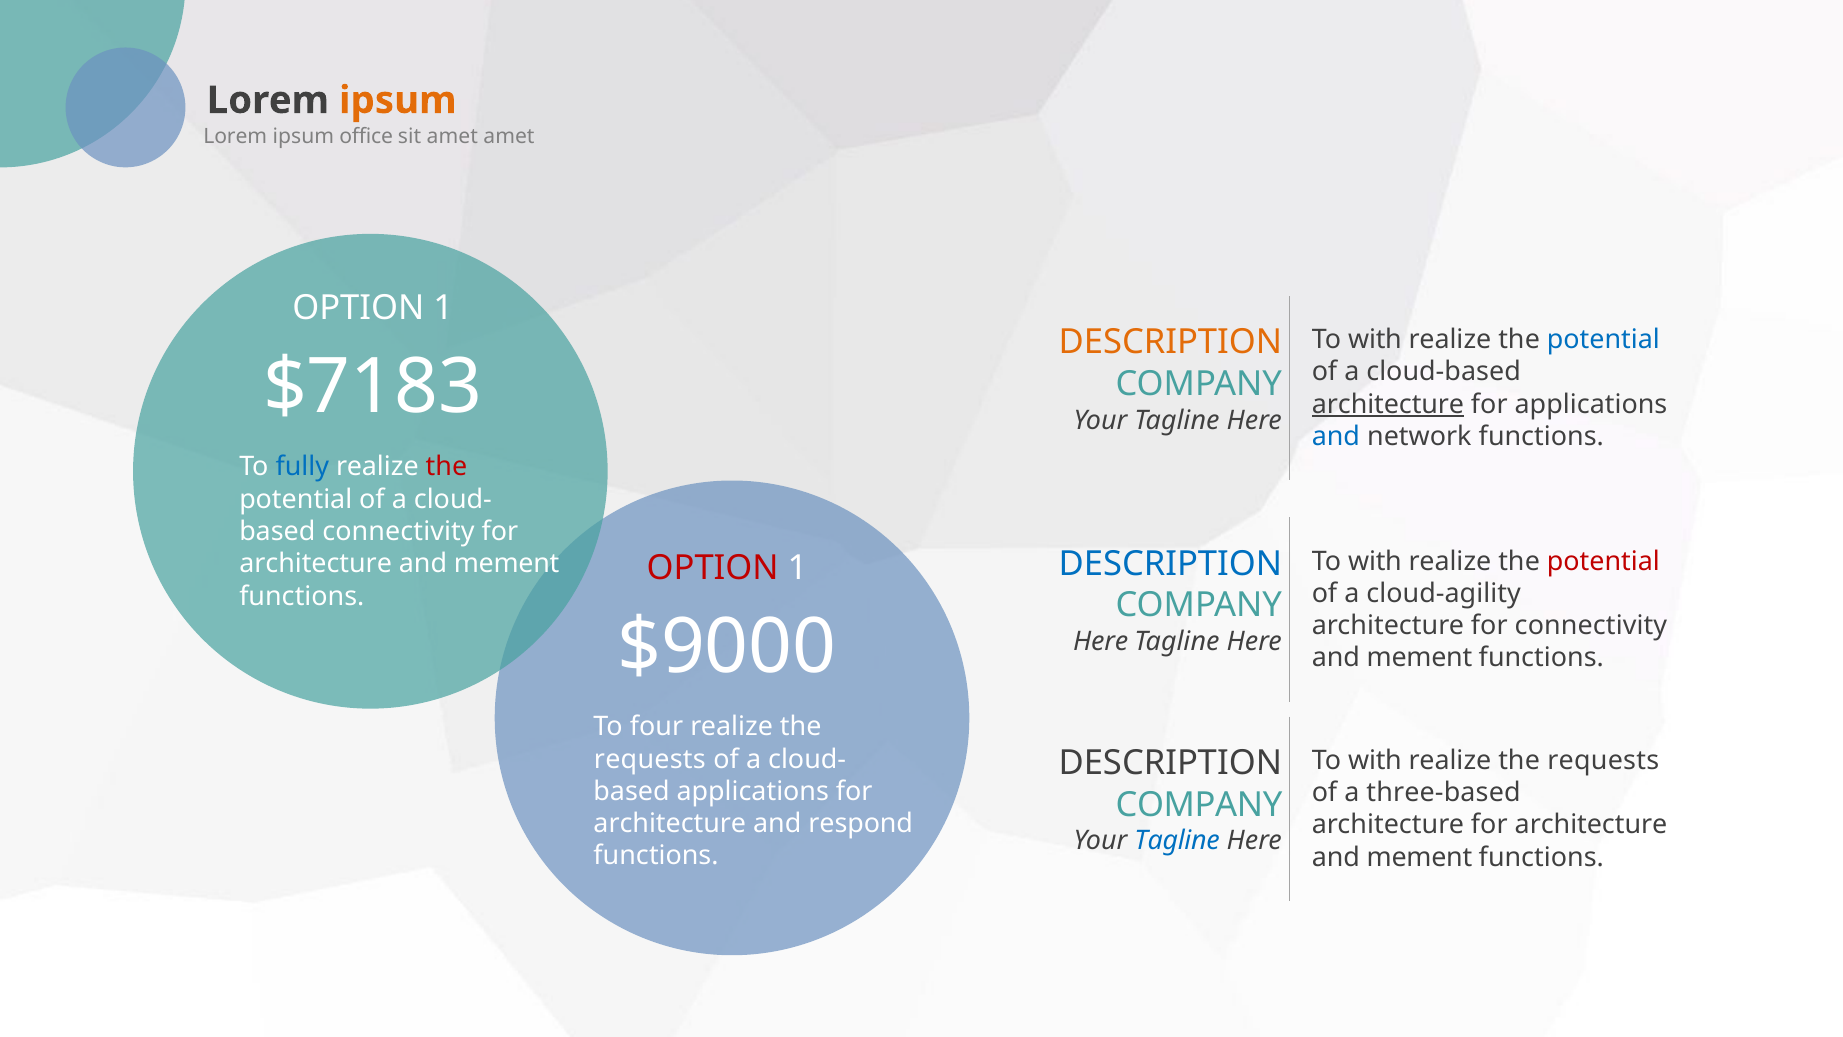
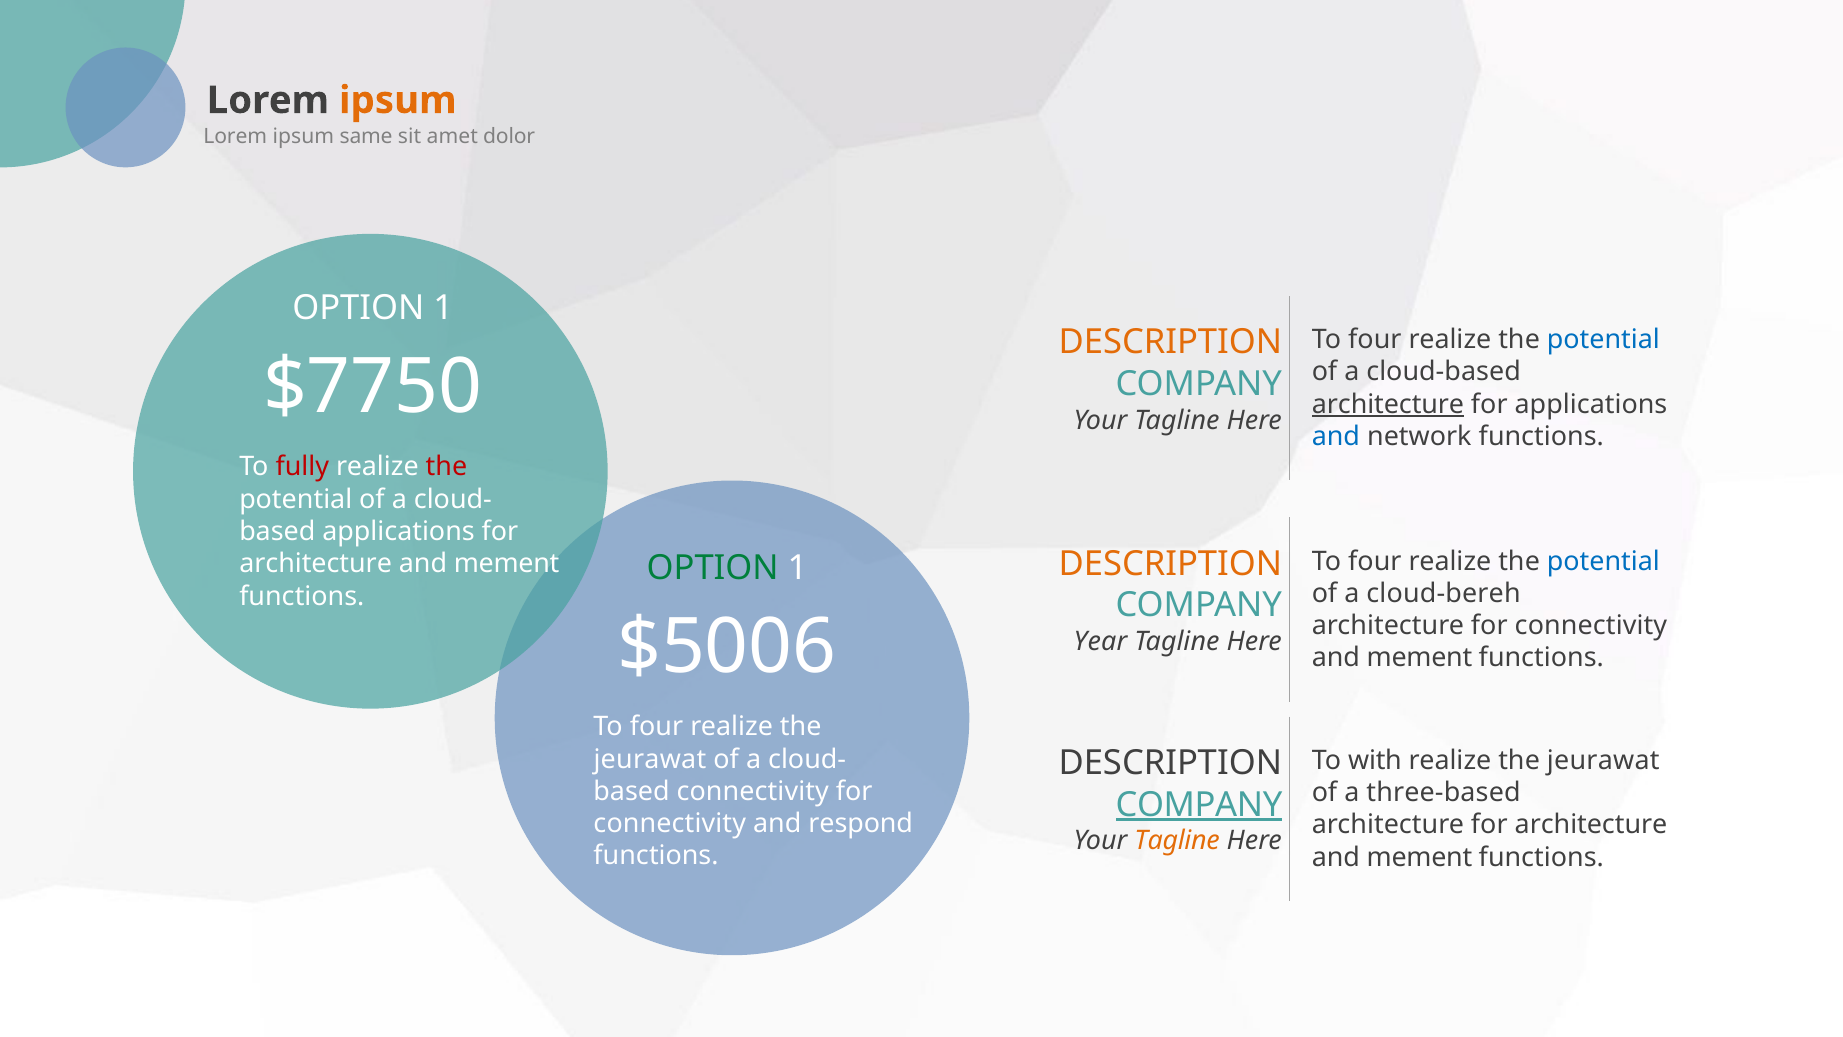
office: office -> same
amet amet: amet -> dolor
with at (1375, 340): with -> four
$7183: $7183 -> $7750
fully colour: blue -> red
connectivity at (398, 532): connectivity -> applications
with at (1375, 561): with -> four
potential at (1603, 561) colour: red -> blue
DESCRIPTION at (1170, 564) colour: blue -> orange
OPTION at (713, 568) colour: red -> green
cloud-agility: cloud-agility -> cloud-bereh
$9000: $9000 -> $5006
Here at (1101, 642): Here -> Year
requests at (650, 759): requests -> jeurawat
requests at (1603, 760): requests -> jeurawat
applications at (753, 791): applications -> connectivity
COMPANY at (1199, 804) underline: none -> present
architecture at (670, 823): architecture -> connectivity
Tagline at (1177, 841) colour: blue -> orange
